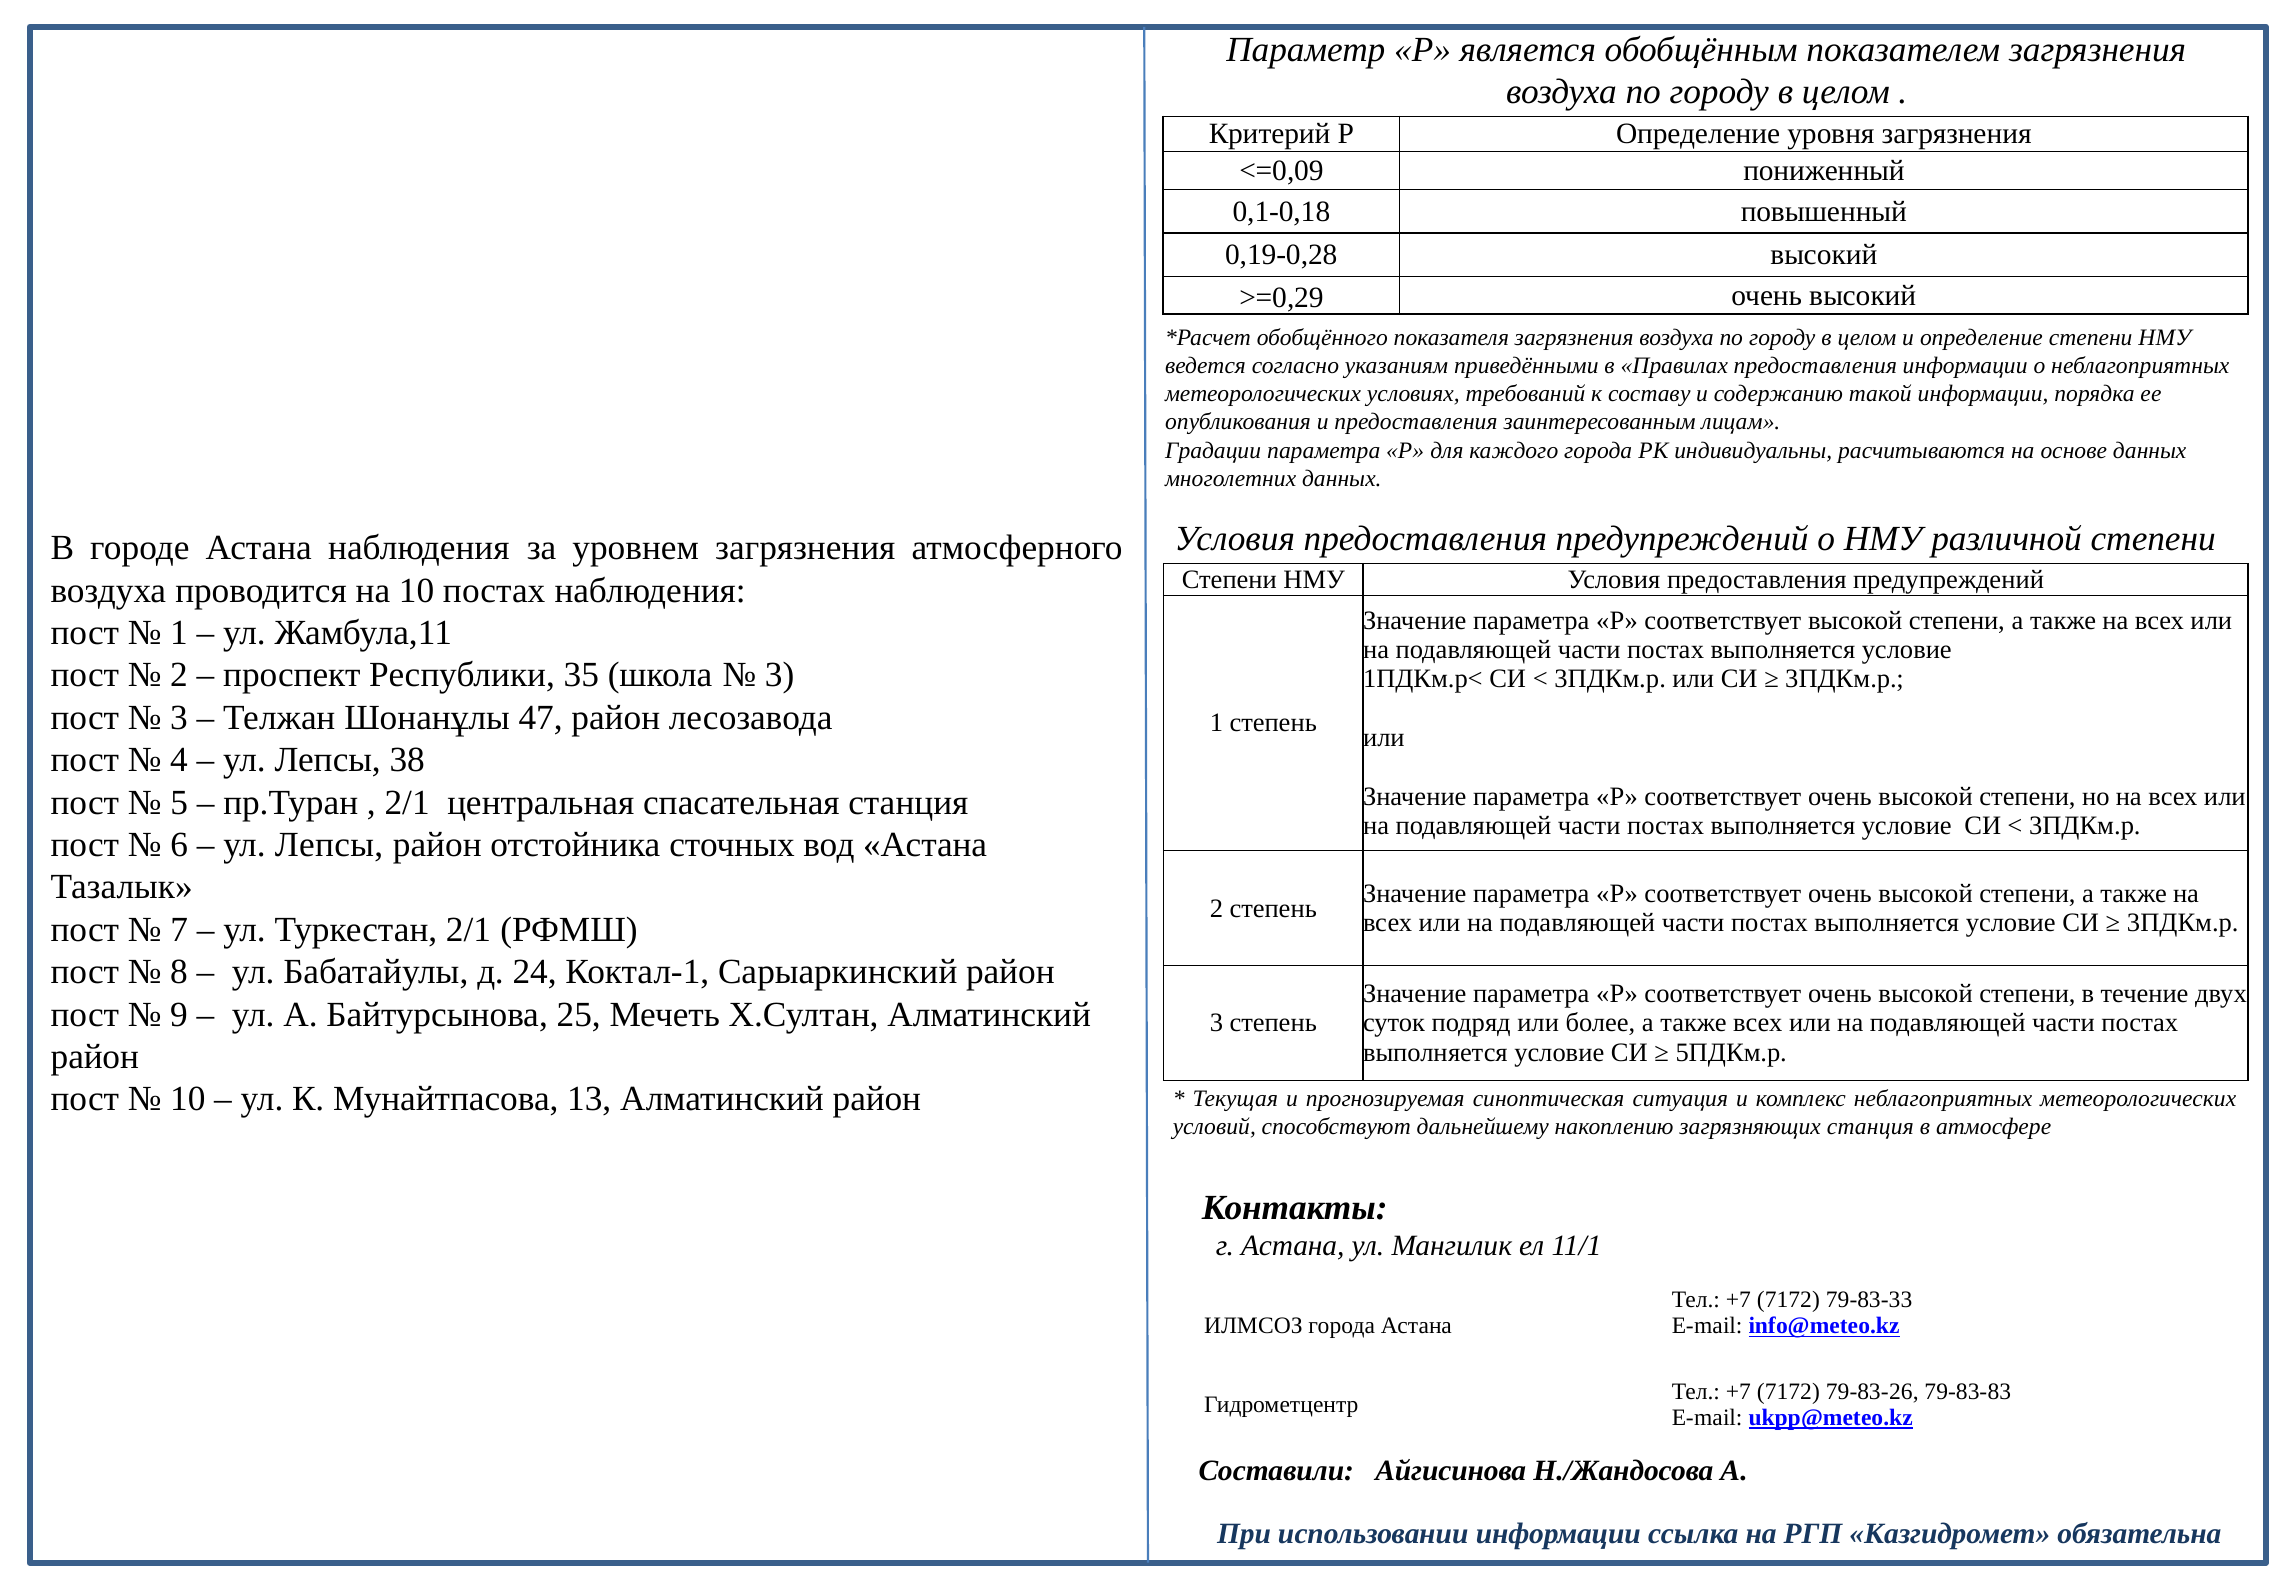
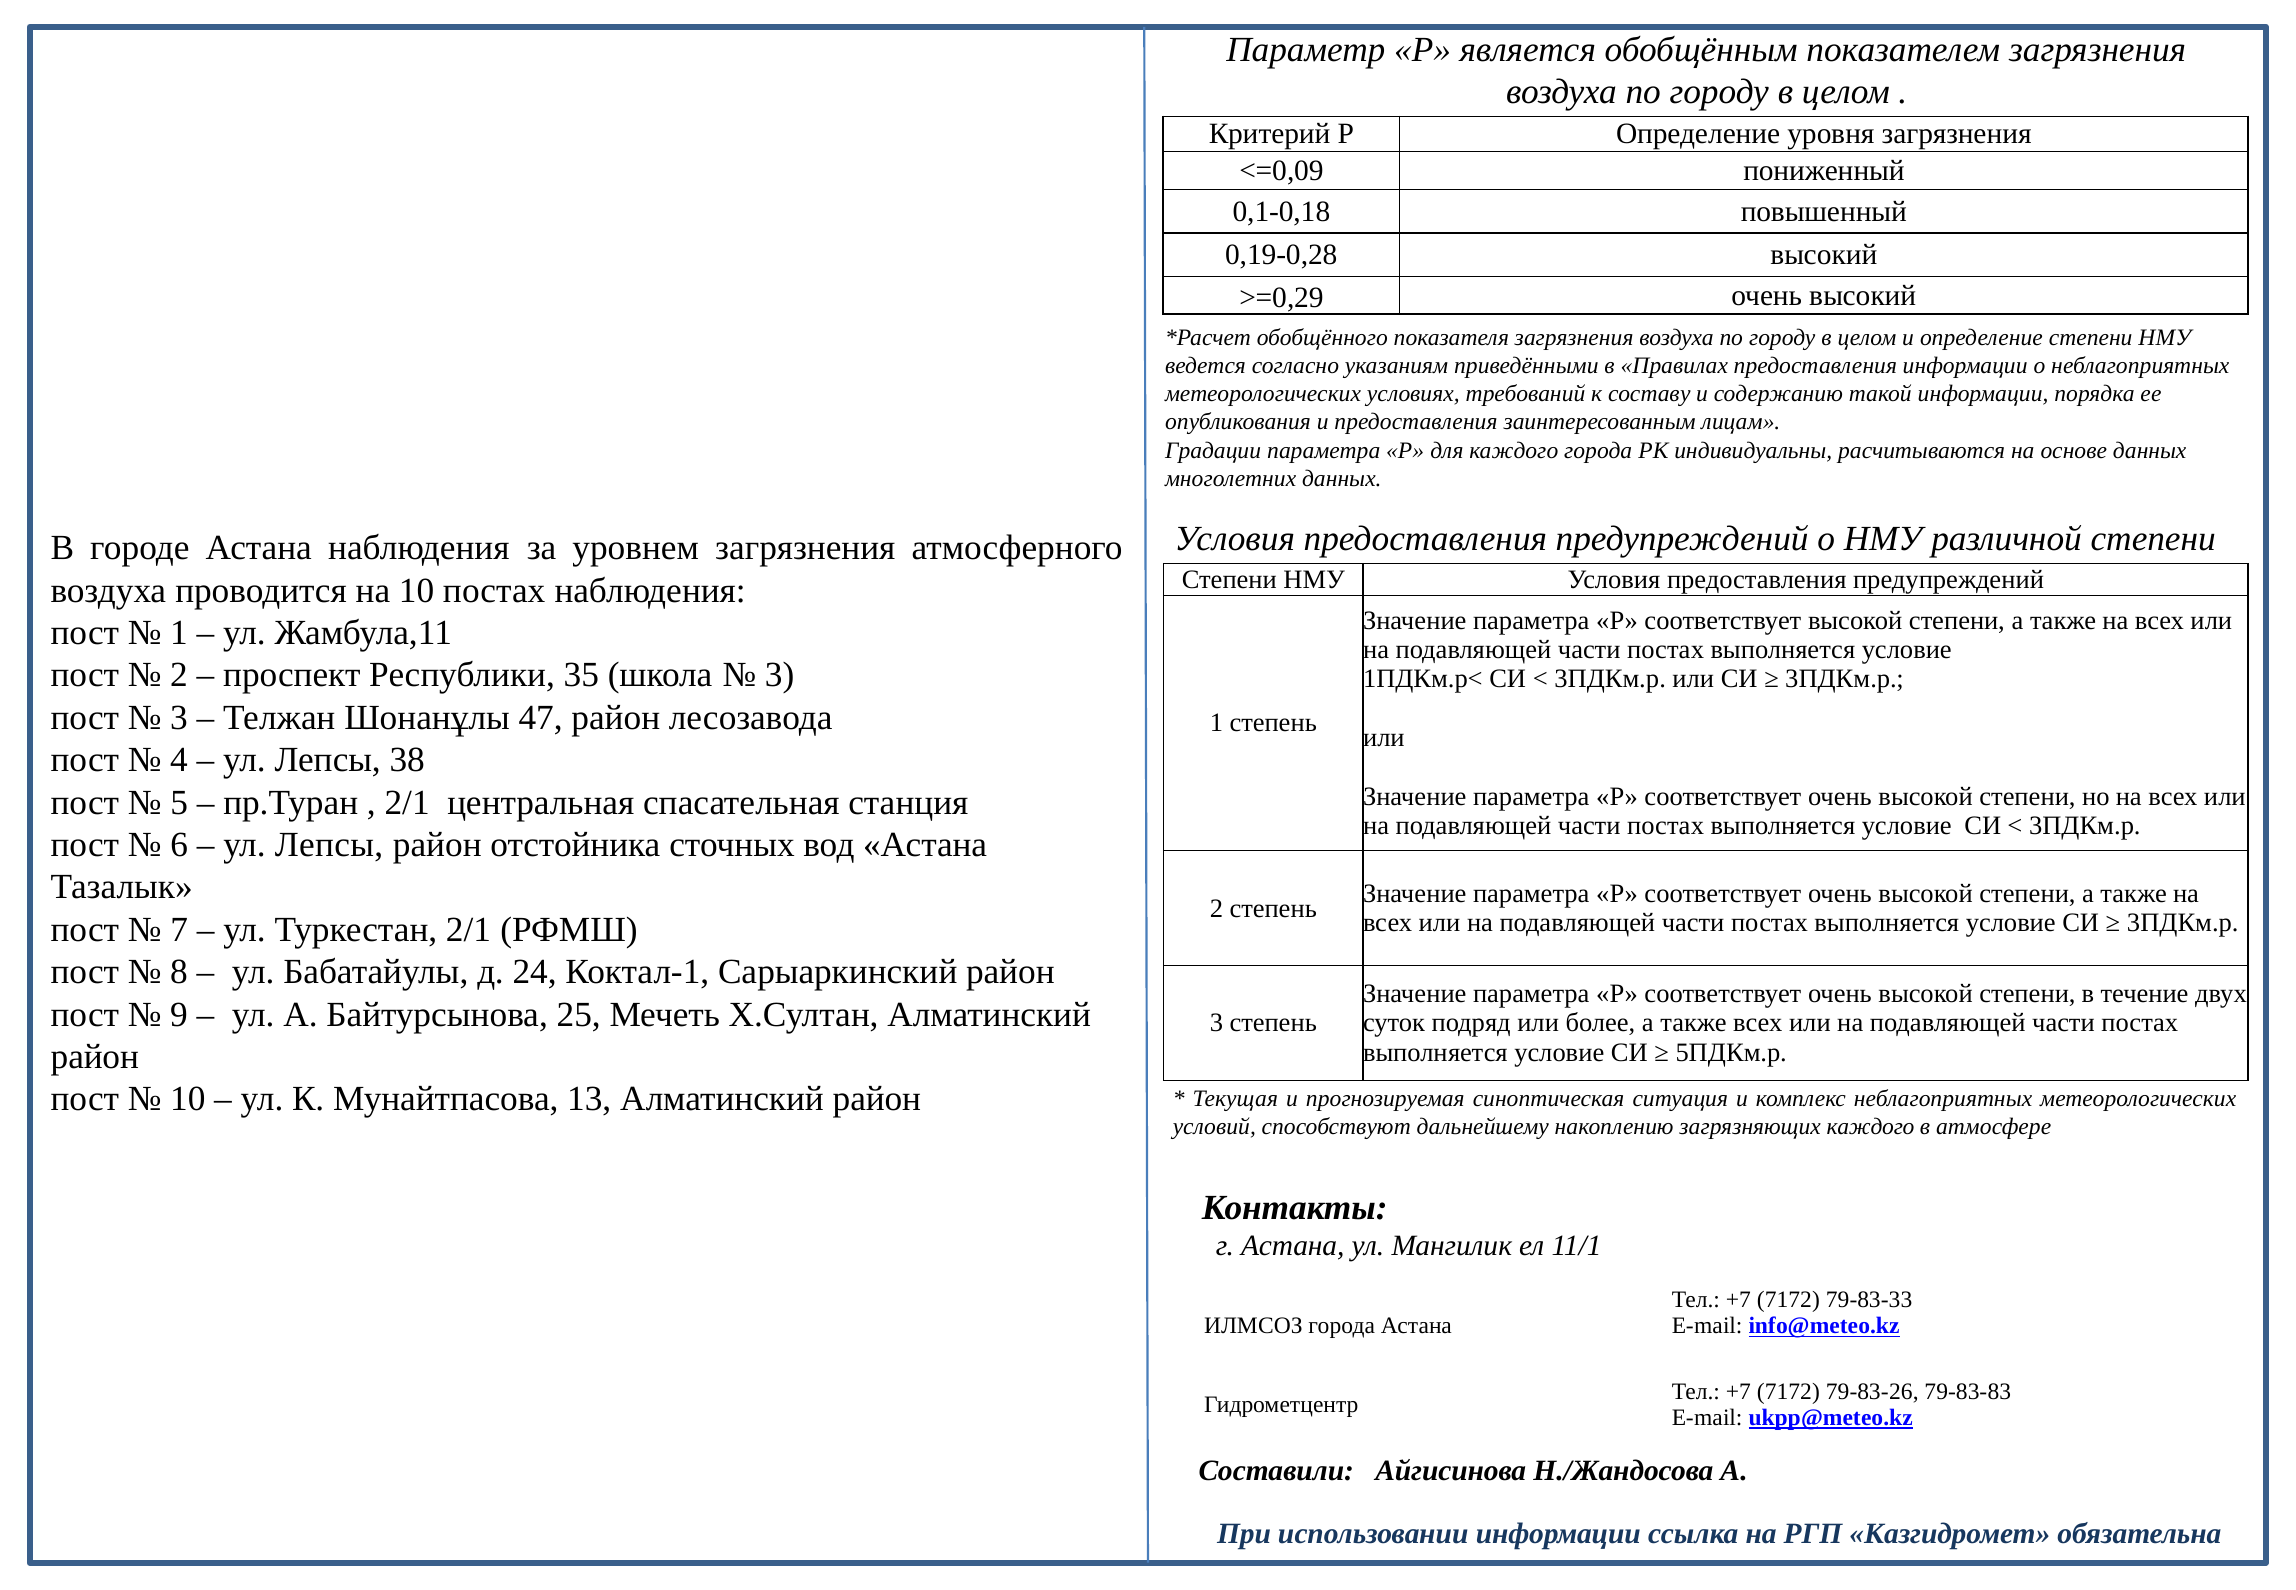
загрязняющих станция: станция -> каждого
